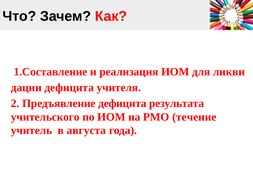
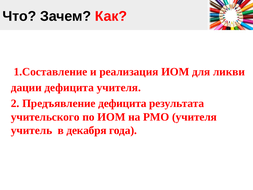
РМО течение: течение -> учителя
августа: августа -> декабря
